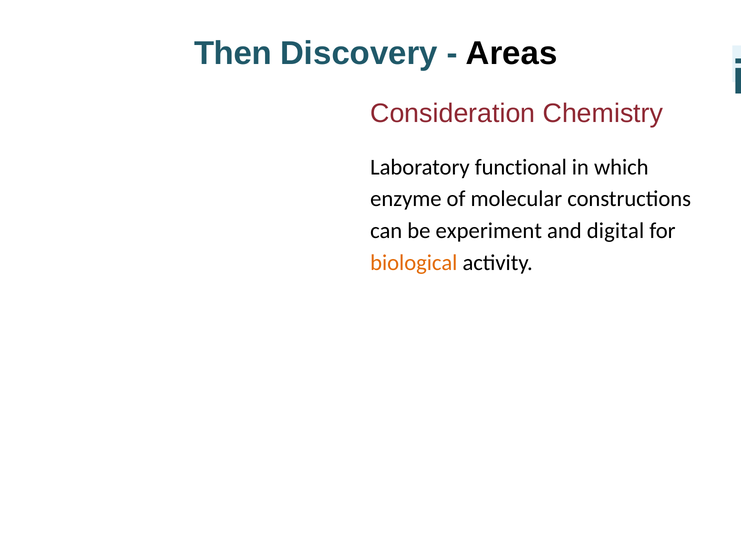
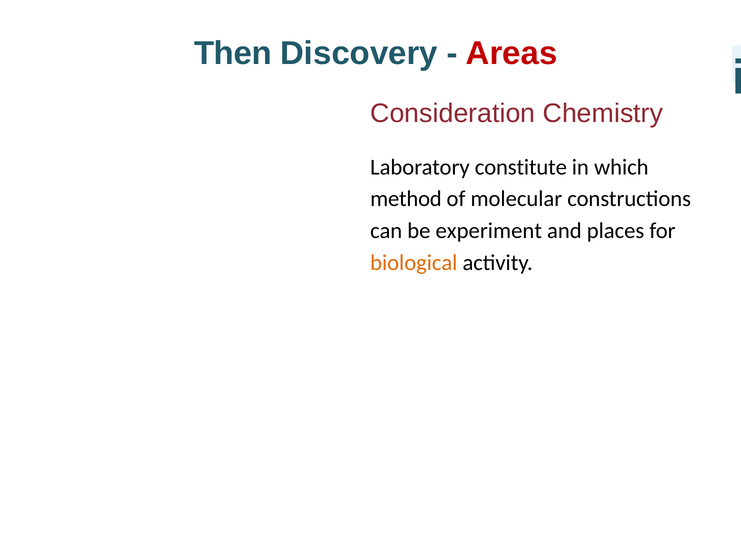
Areas colour: black -> red
functional: functional -> constitute
enzyme: enzyme -> method
digital: digital -> places
